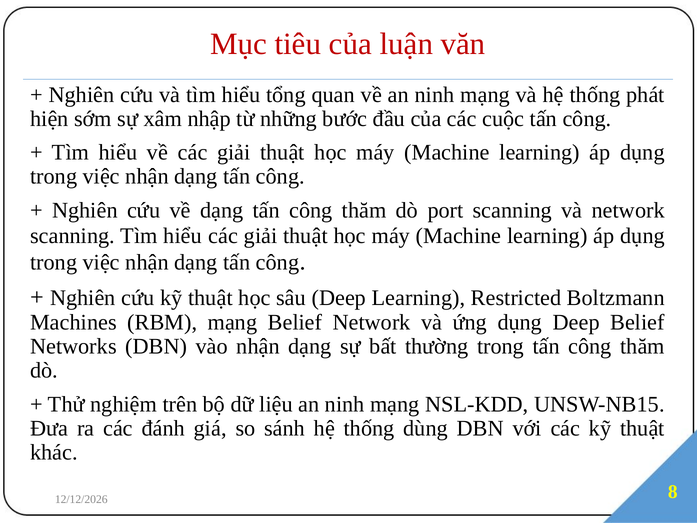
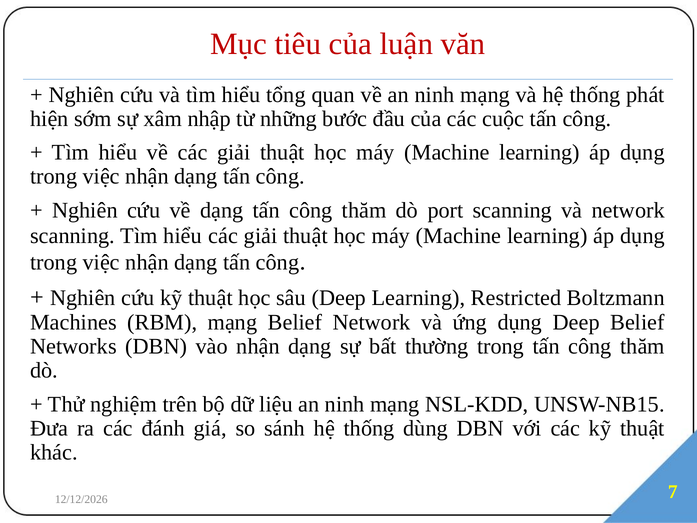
8: 8 -> 7
